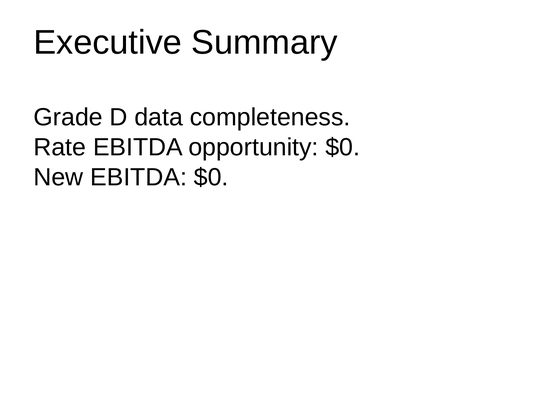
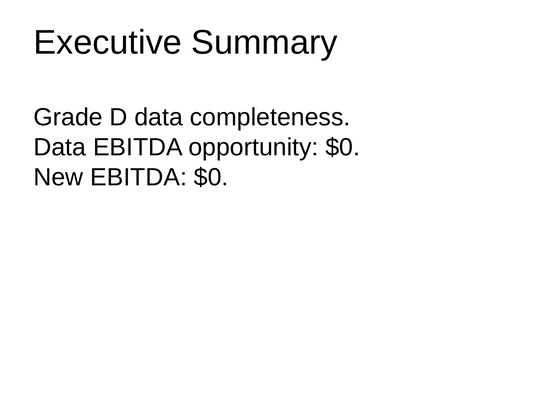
Rate at (60, 147): Rate -> Data
